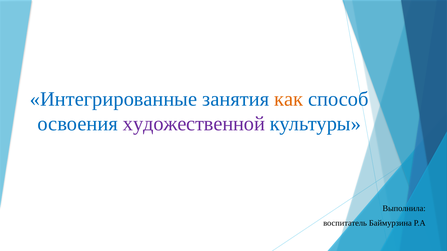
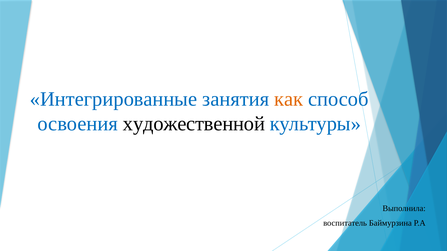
художественной colour: purple -> black
